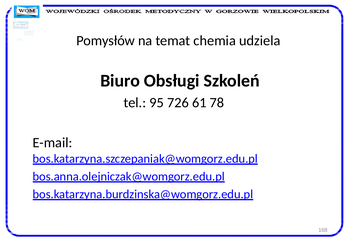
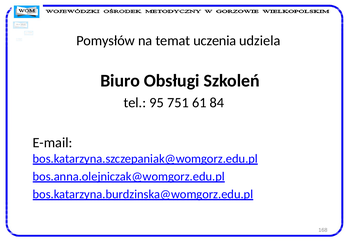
chemia: chemia -> uczenia
726: 726 -> 751
78: 78 -> 84
